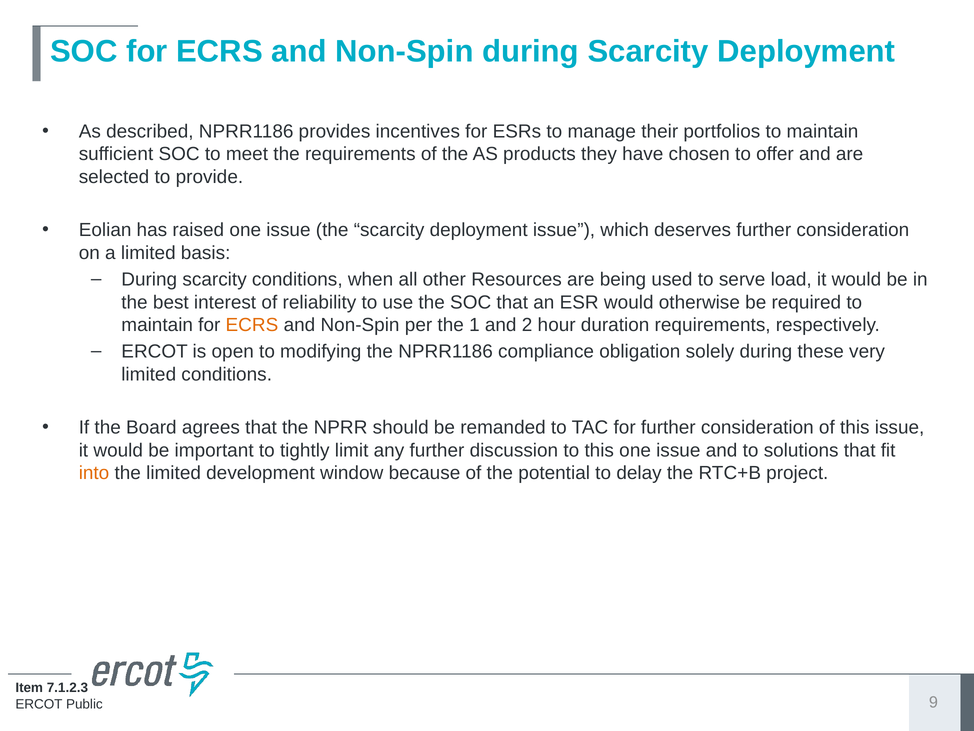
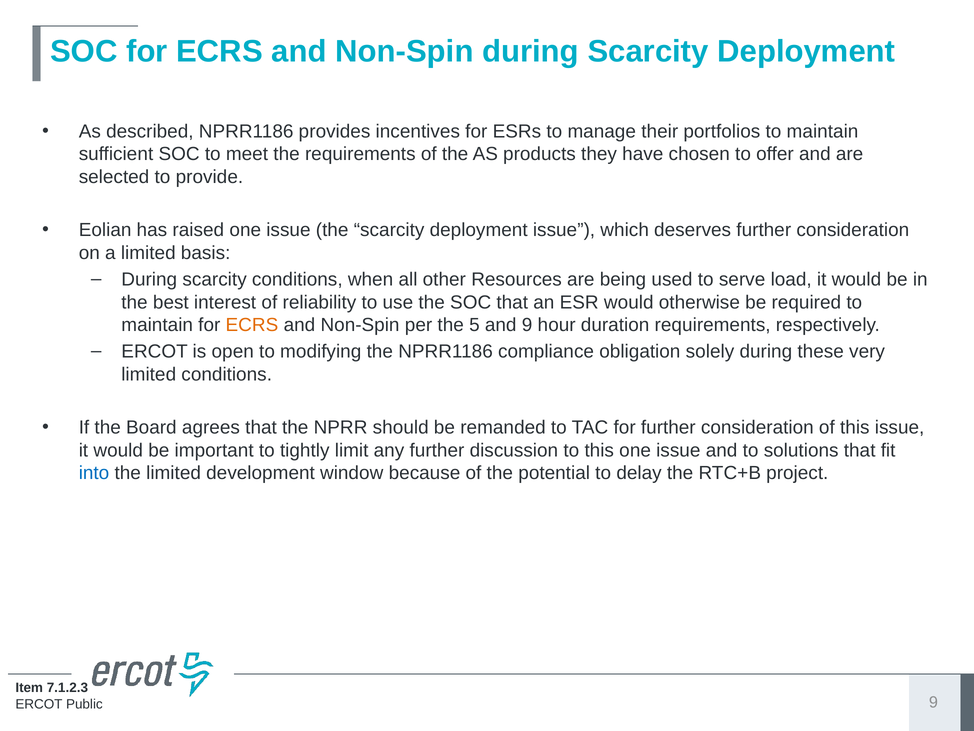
1: 1 -> 5
and 2: 2 -> 9
into colour: orange -> blue
